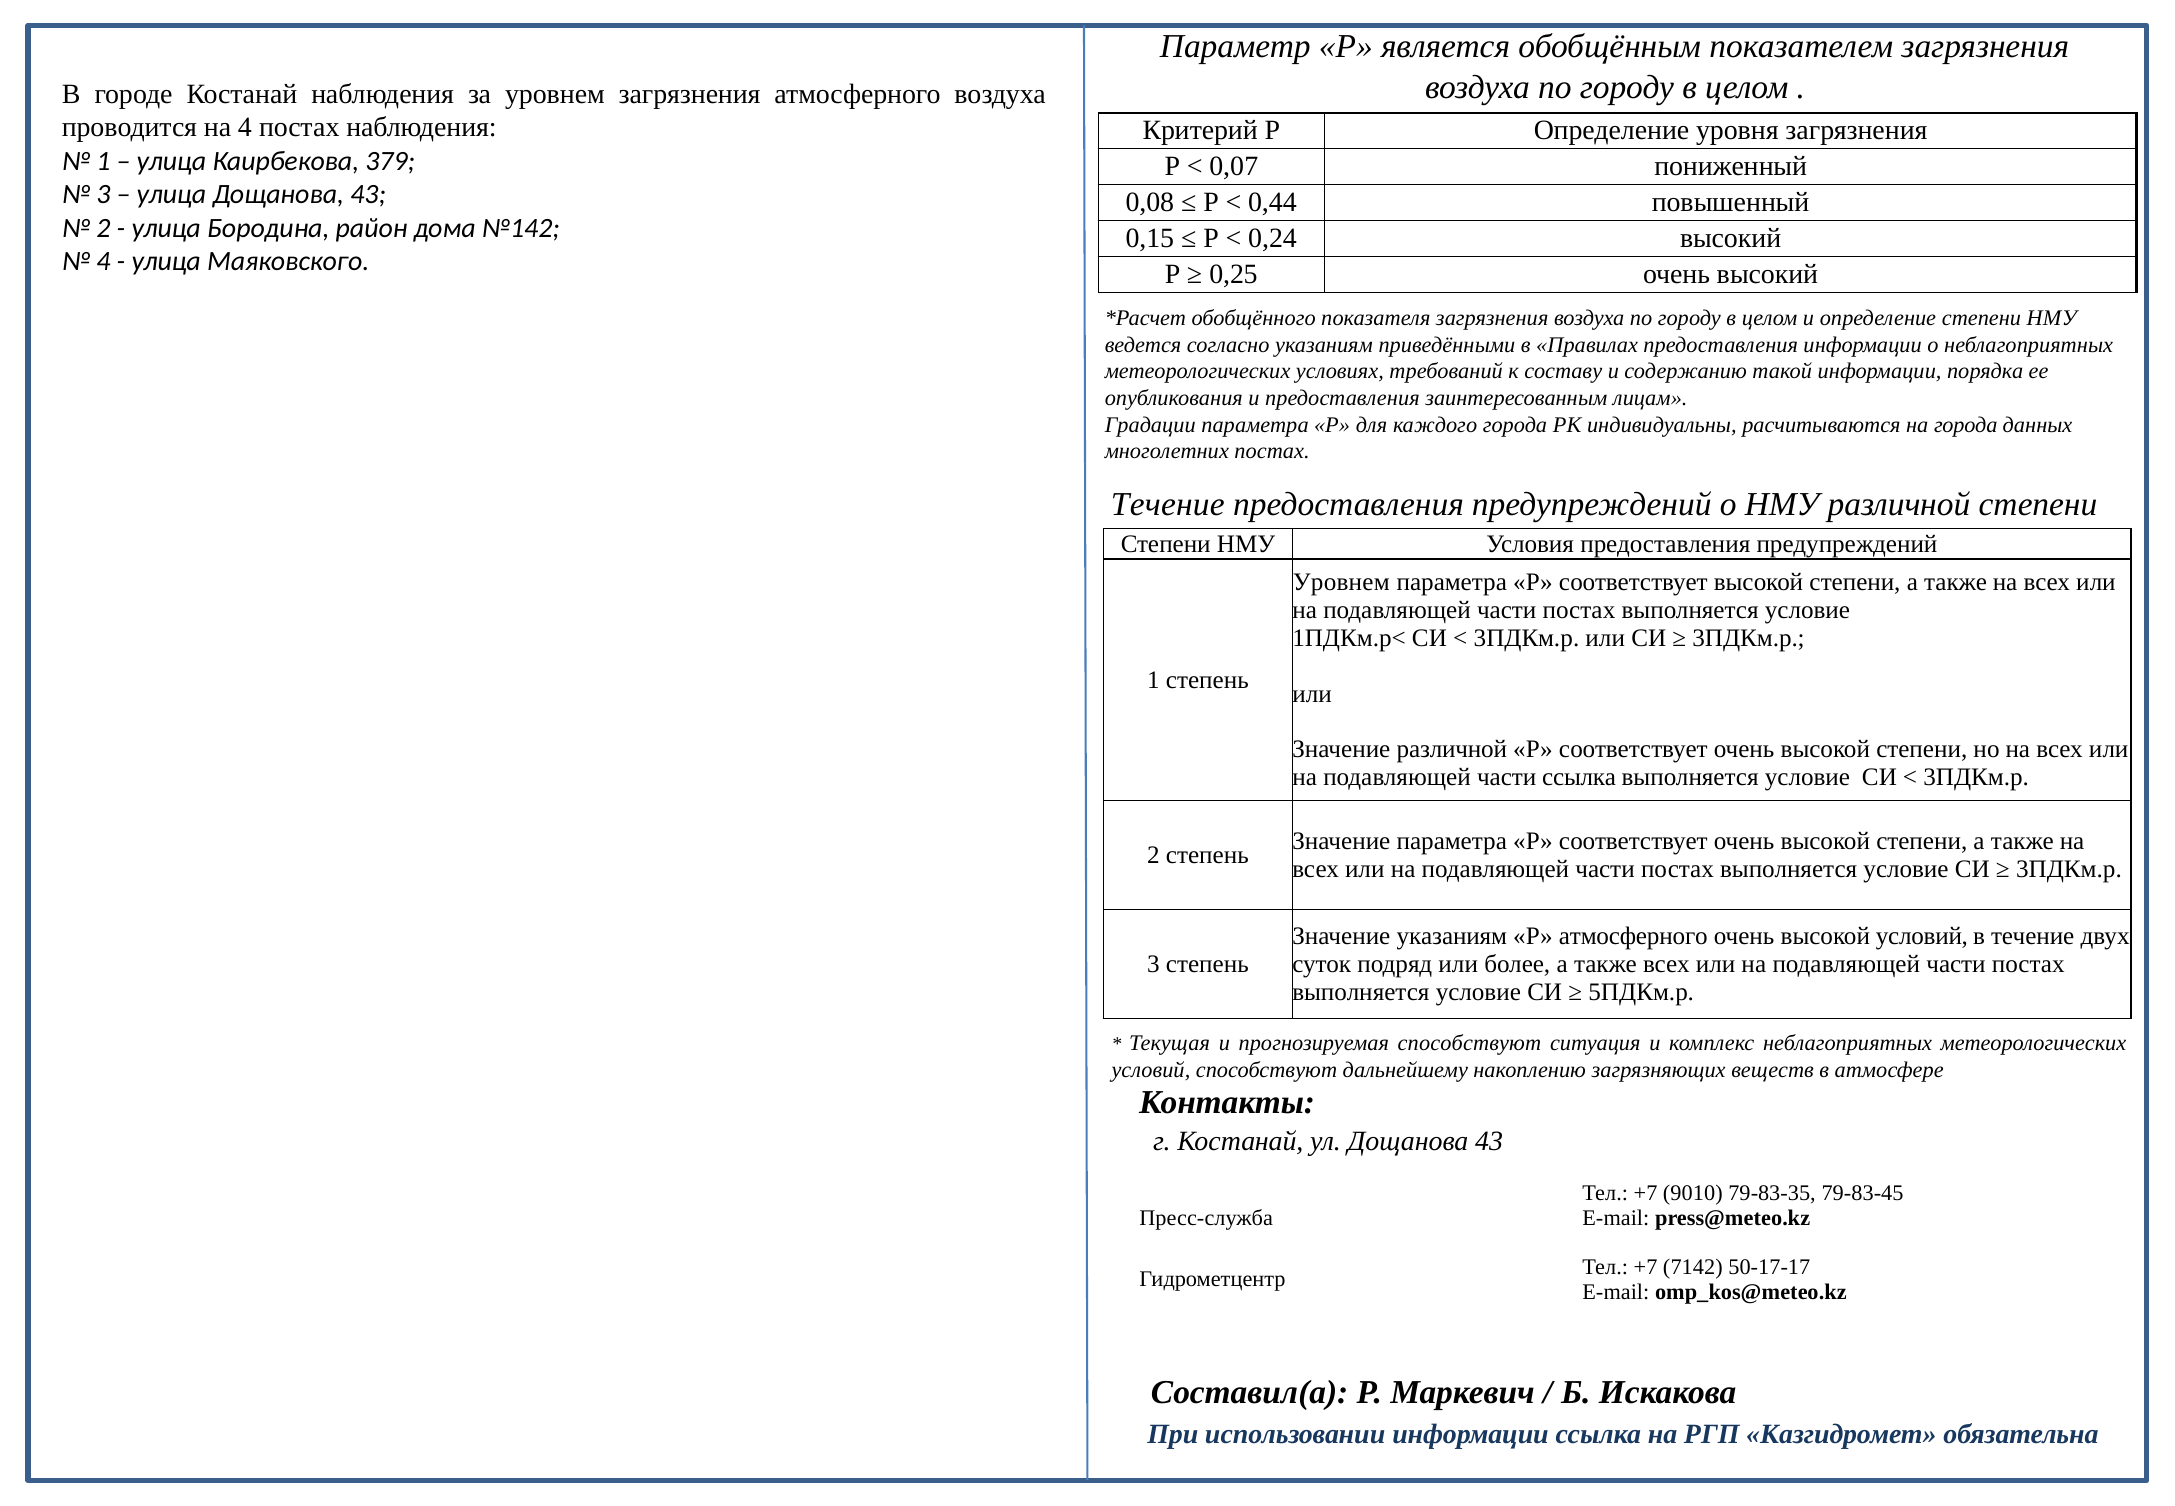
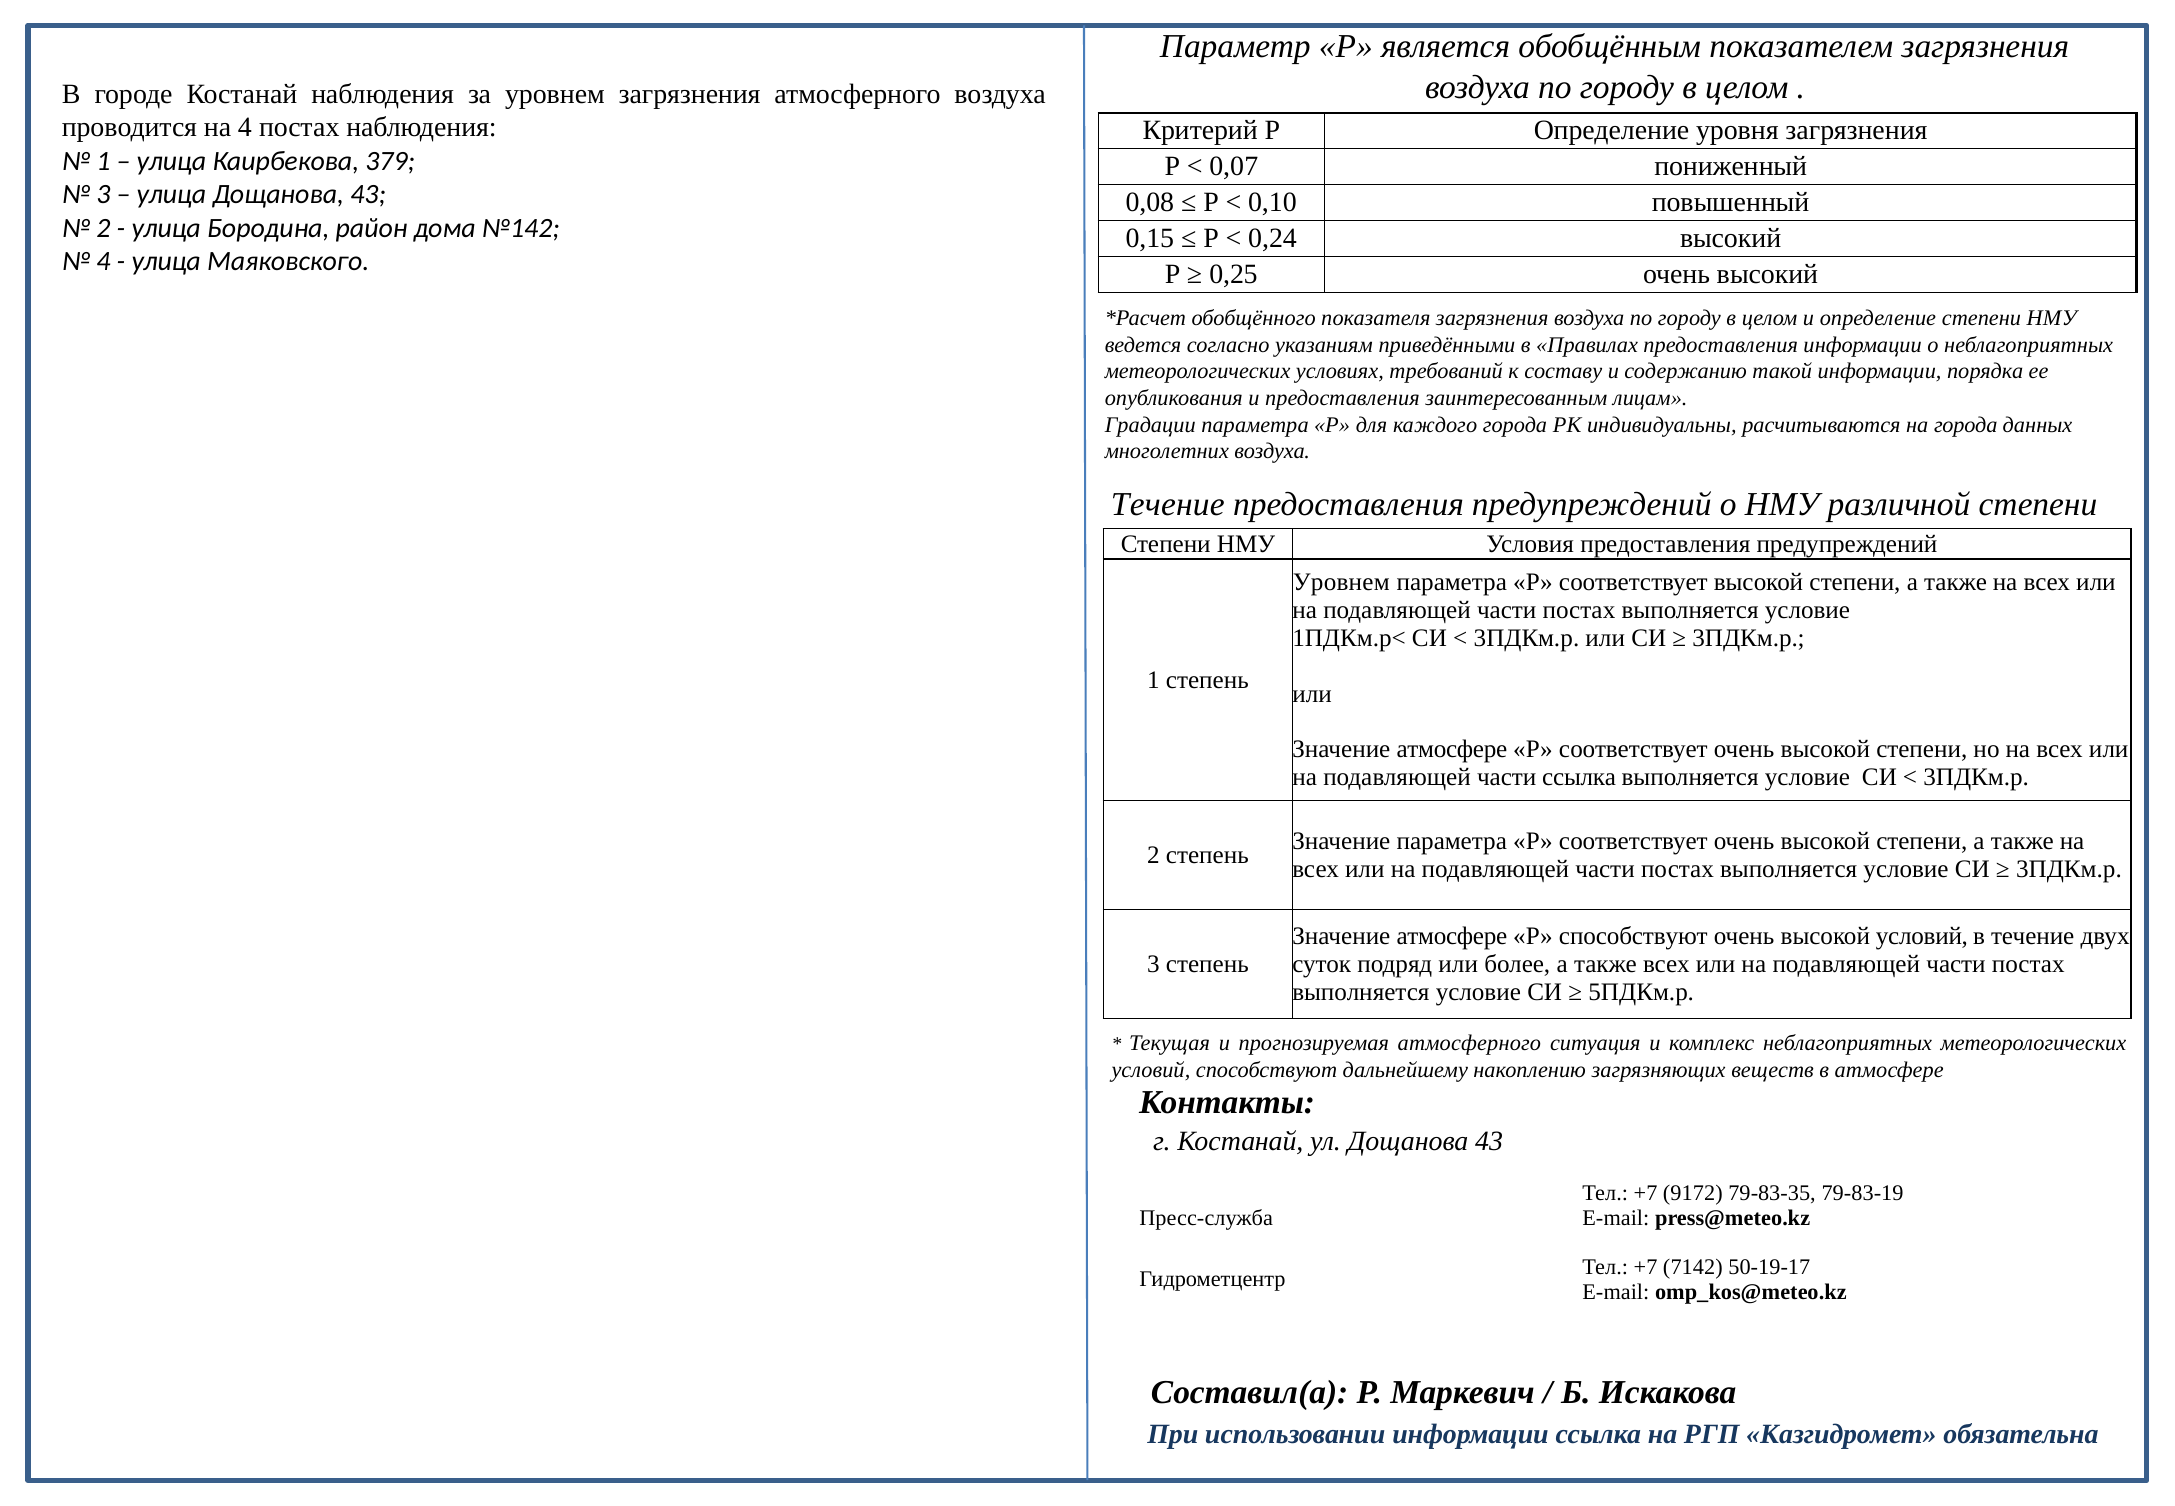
0,44: 0,44 -> 0,10
многолетних постах: постах -> воздуха
различной at (1452, 749): различной -> атмосфере
указаниям at (1452, 936): указаниям -> атмосфере
Р атмосферного: атмосферного -> способствуют
прогнозируемая способствуют: способствуют -> атмосферного
9010: 9010 -> 9172
79-83-45: 79-83-45 -> 79-83-19
50-17-17: 50-17-17 -> 50-19-17
